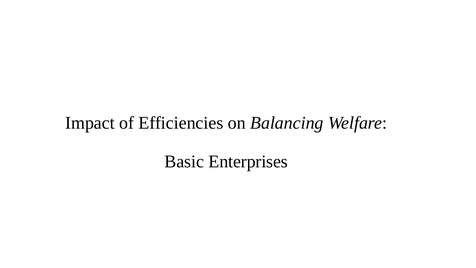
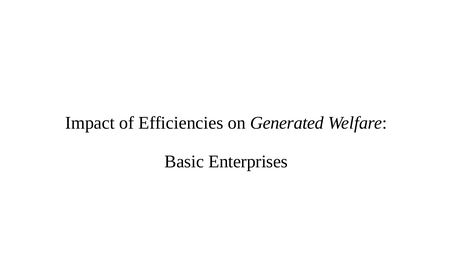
Balancing: Balancing -> Generated
